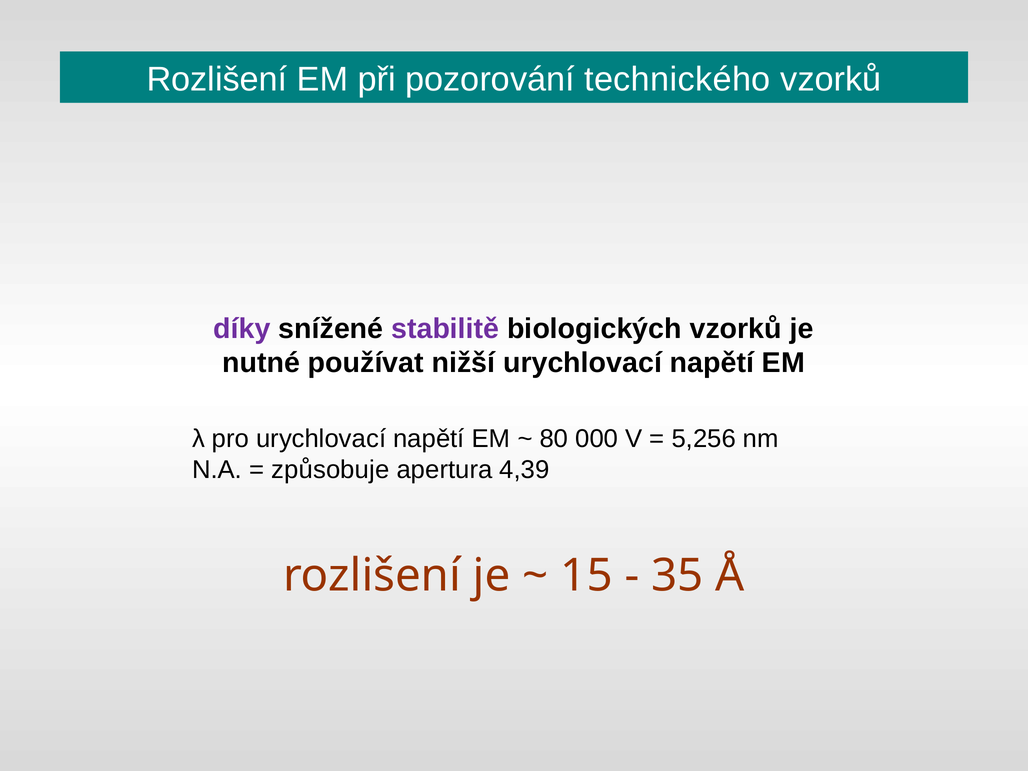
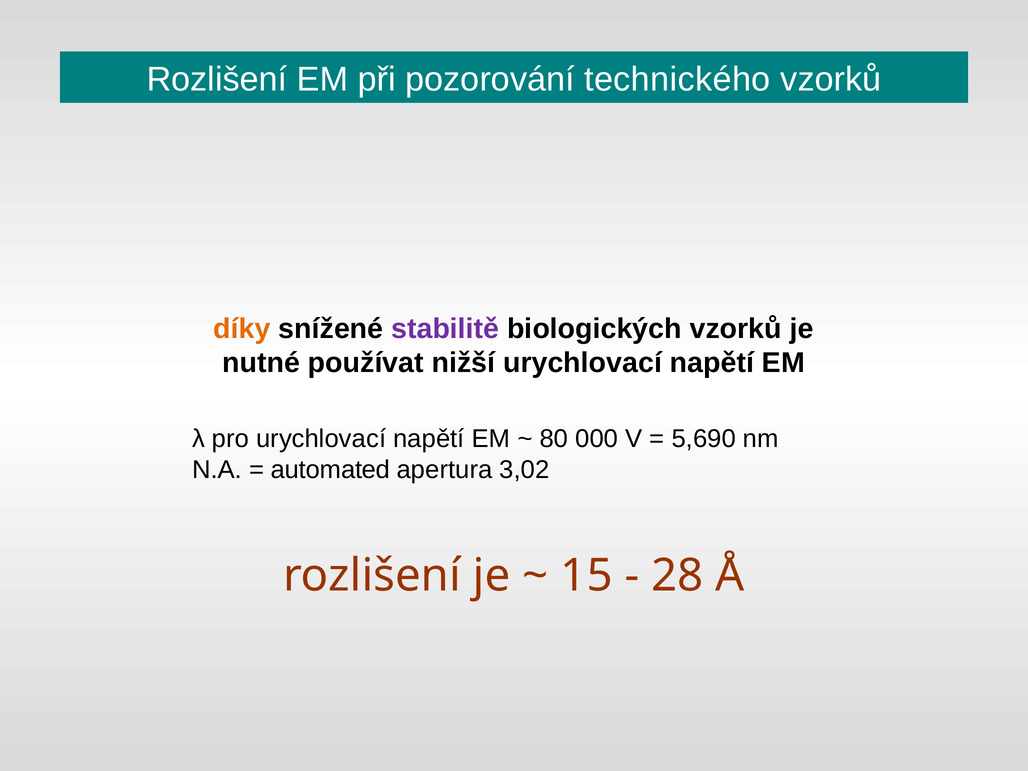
díky colour: purple -> orange
5,256: 5,256 -> 5,690
způsobuje: způsobuje -> automated
4,39: 4,39 -> 3,02
35: 35 -> 28
